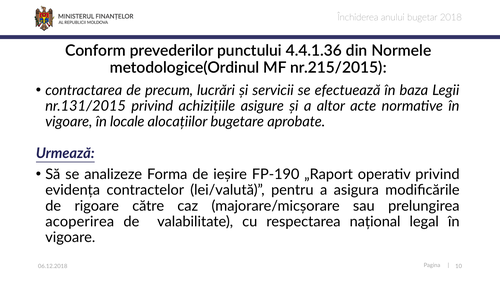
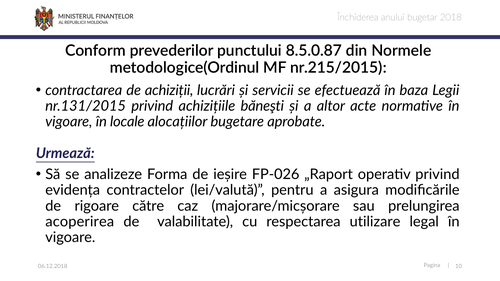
4.4.1.36: 4.4.1.36 -> 8.5.0.87
precum: precum -> achiziții
asigure: asigure -> băneşti
FP-190: FP-190 -> FP-026
național: național -> utilizare
